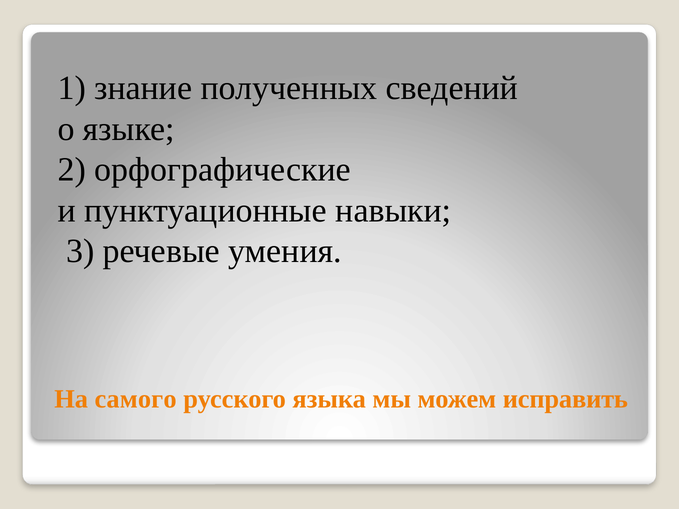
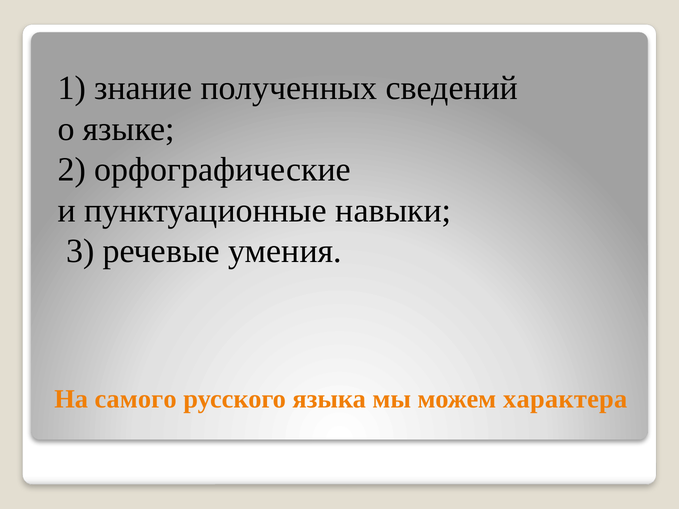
исправить: исправить -> характера
